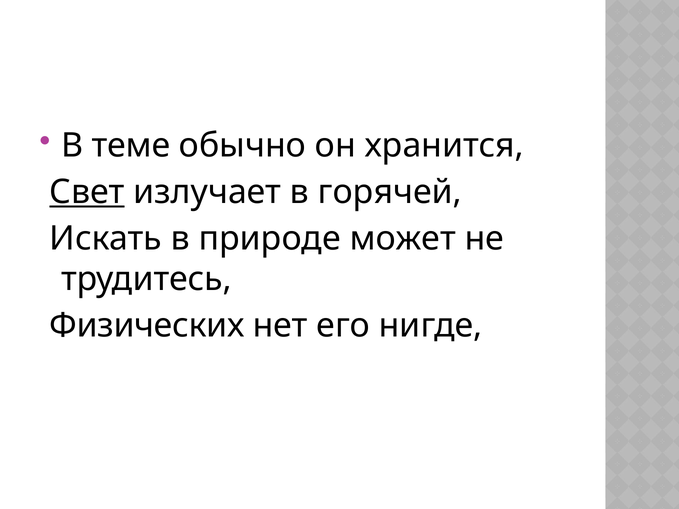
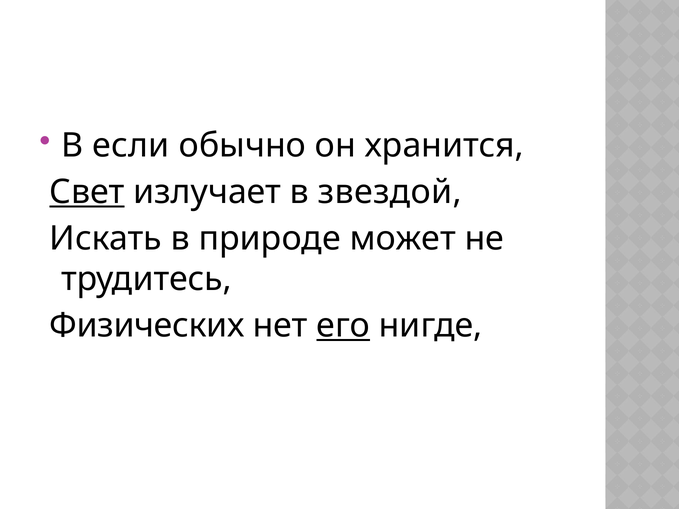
теме: теме -> если
горячей: горячей -> звездой
его underline: none -> present
